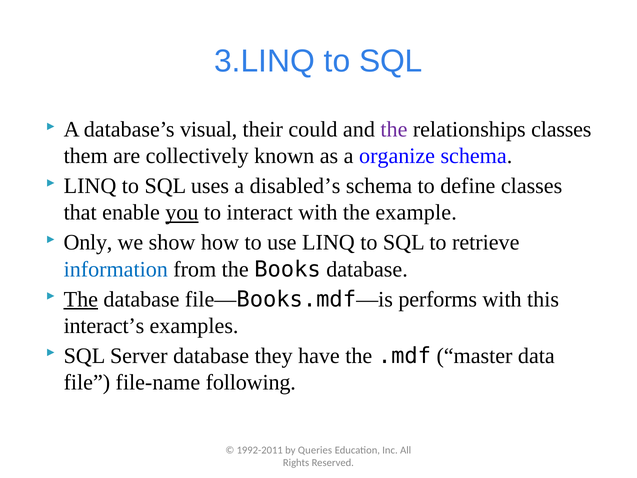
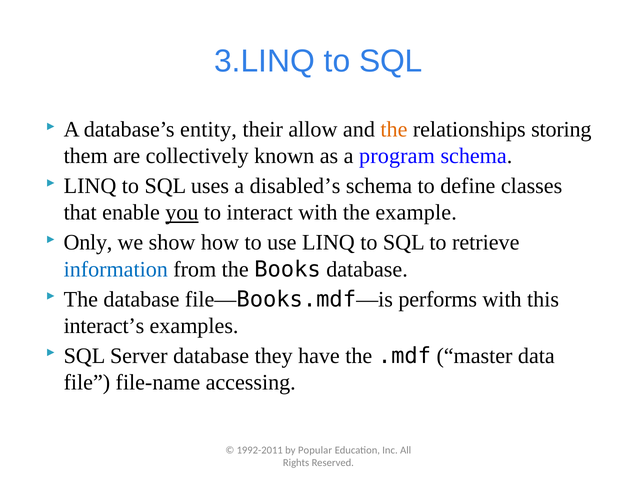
visual: visual -> entity
could: could -> allow
the at (394, 129) colour: purple -> orange
relationships classes: classes -> storing
organize: organize -> program
The at (81, 299) underline: present -> none
following: following -> accessing
Queries: Queries -> Popular
